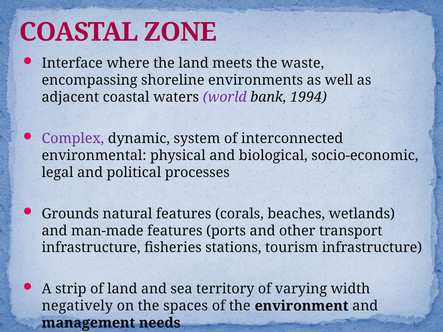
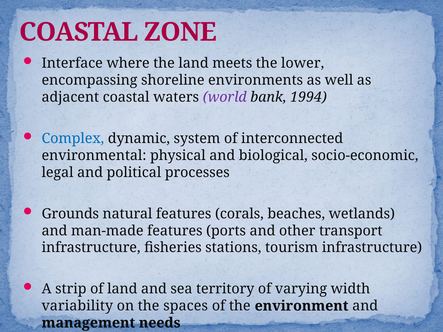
waste: waste -> lower
Complex colour: purple -> blue
negatively: negatively -> variability
